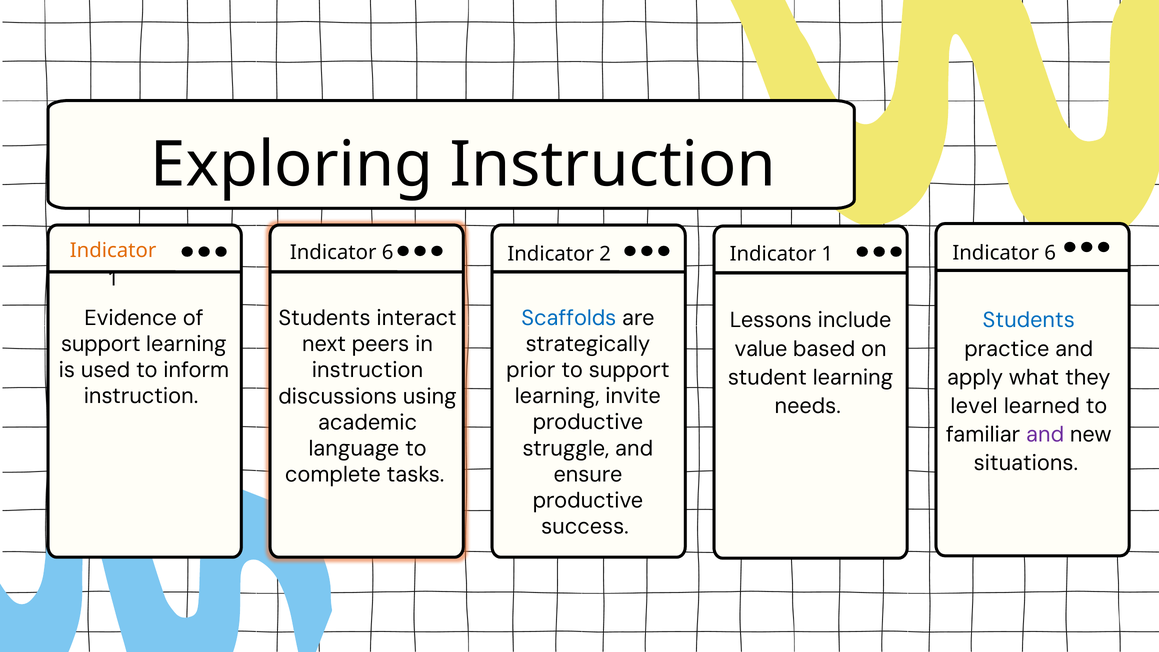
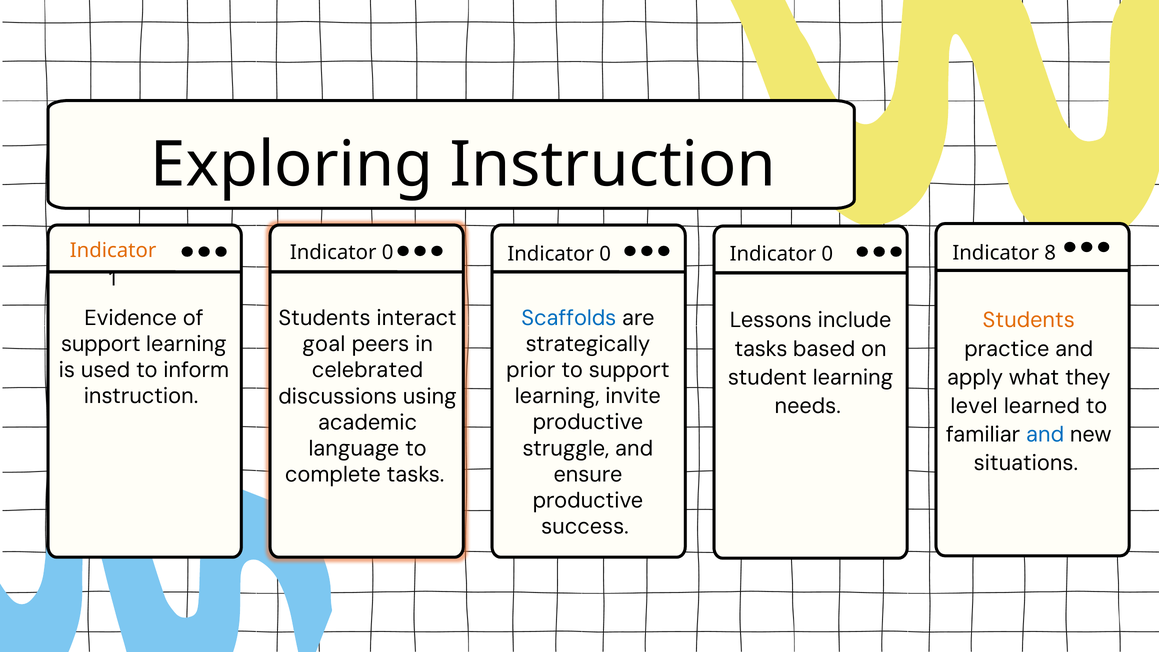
6 at (388, 253): 6 -> 0
2 at (605, 254): 2 -> 0
1 at (827, 254): 1 -> 0
6 at (1050, 253): 6 -> 8
Students at (1029, 320) colour: blue -> orange
next: next -> goal
value at (761, 349): value -> tasks
instruction at (368, 370): instruction -> celebrated
and at (1045, 434) colour: purple -> blue
